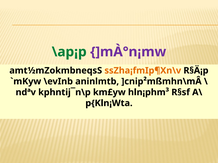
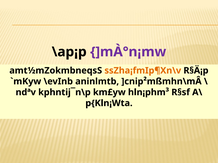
\ap¡p colour: green -> black
